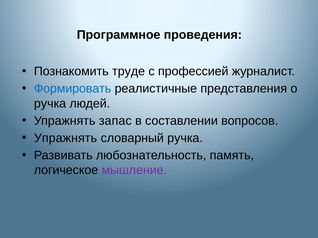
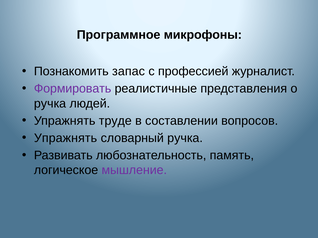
проведения: проведения -> микрофоны
труде: труде -> запас
Формировать colour: blue -> purple
запас: запас -> труде
